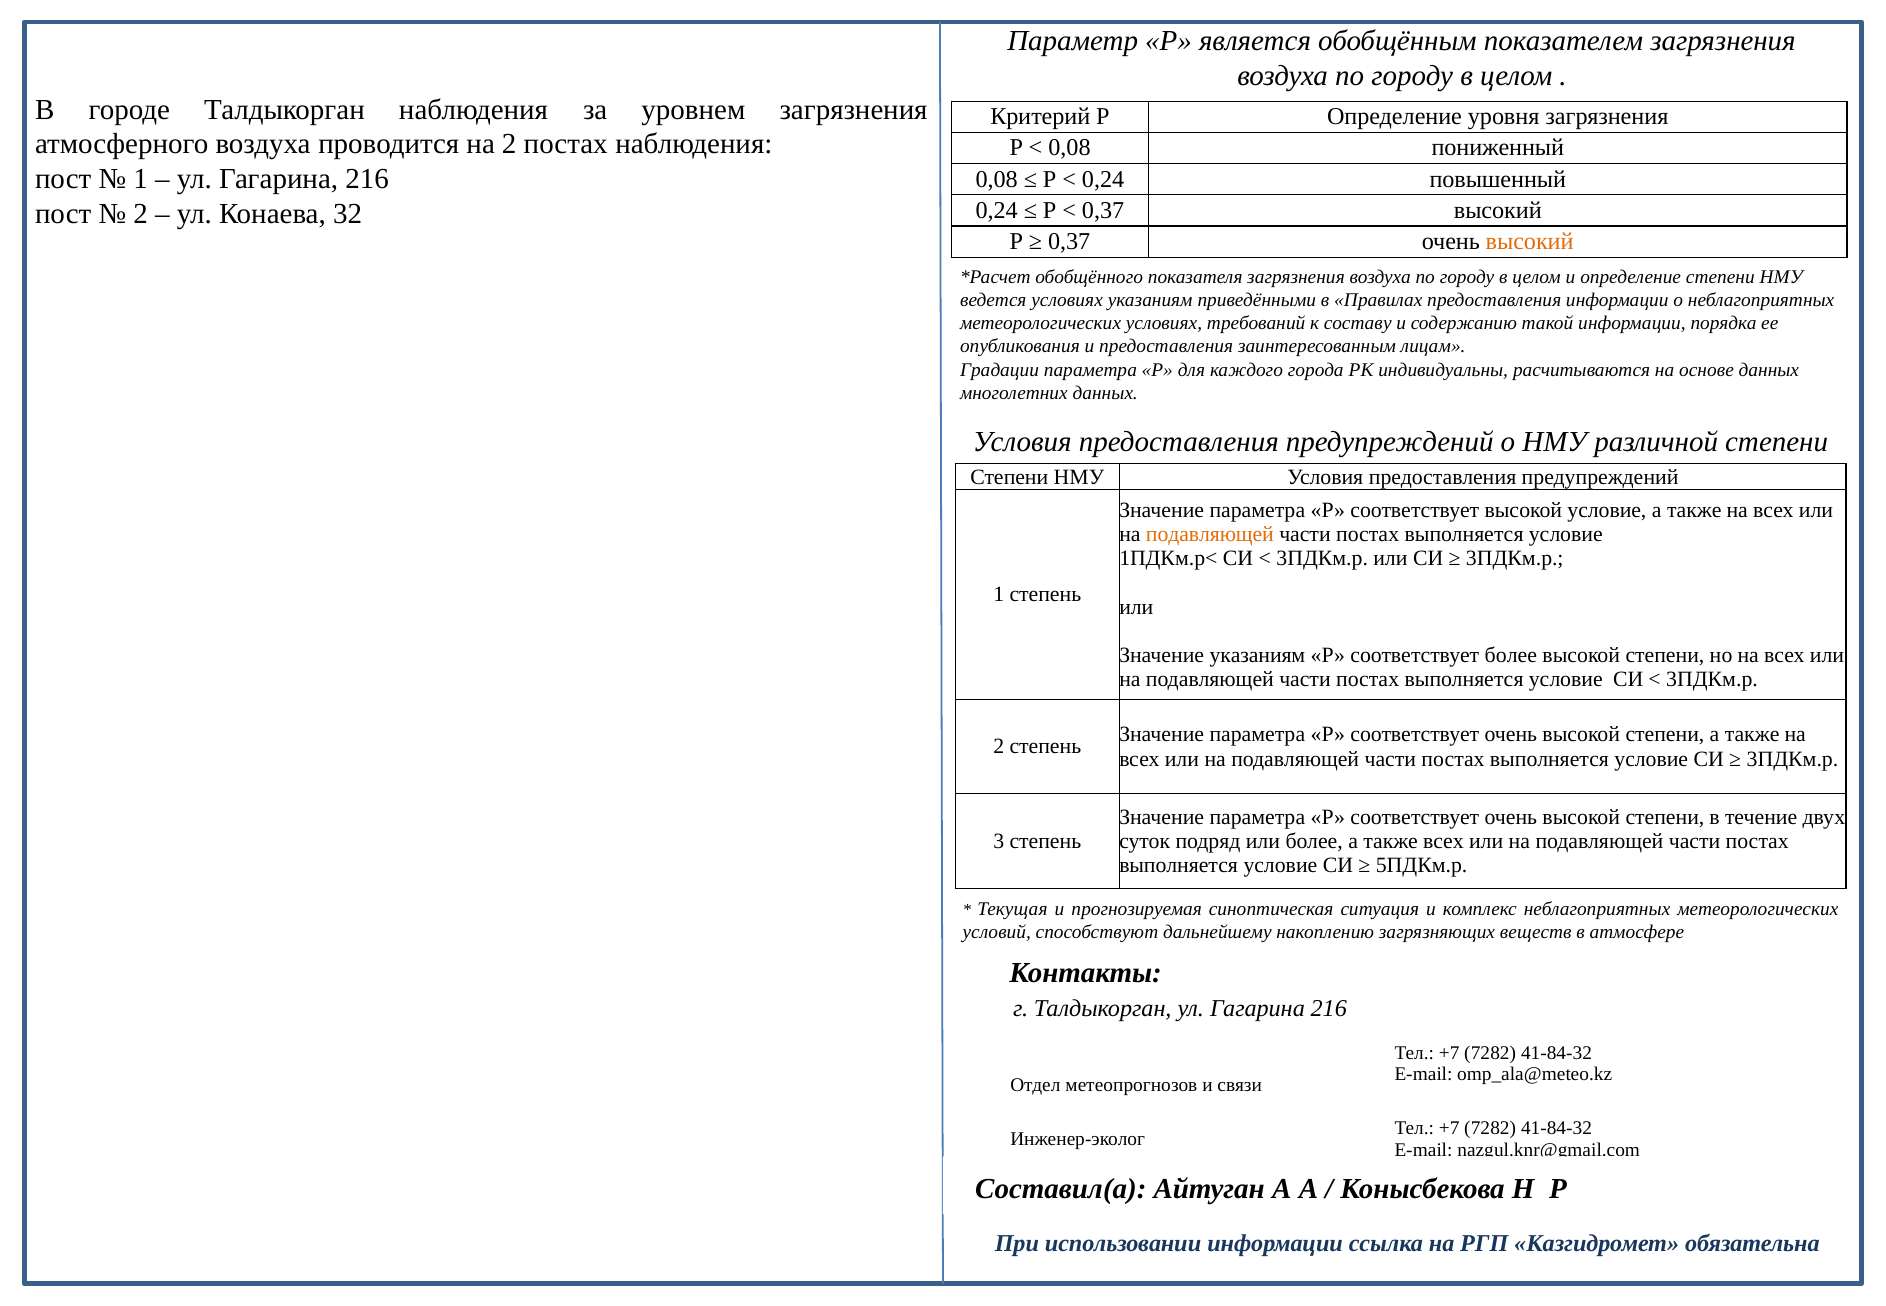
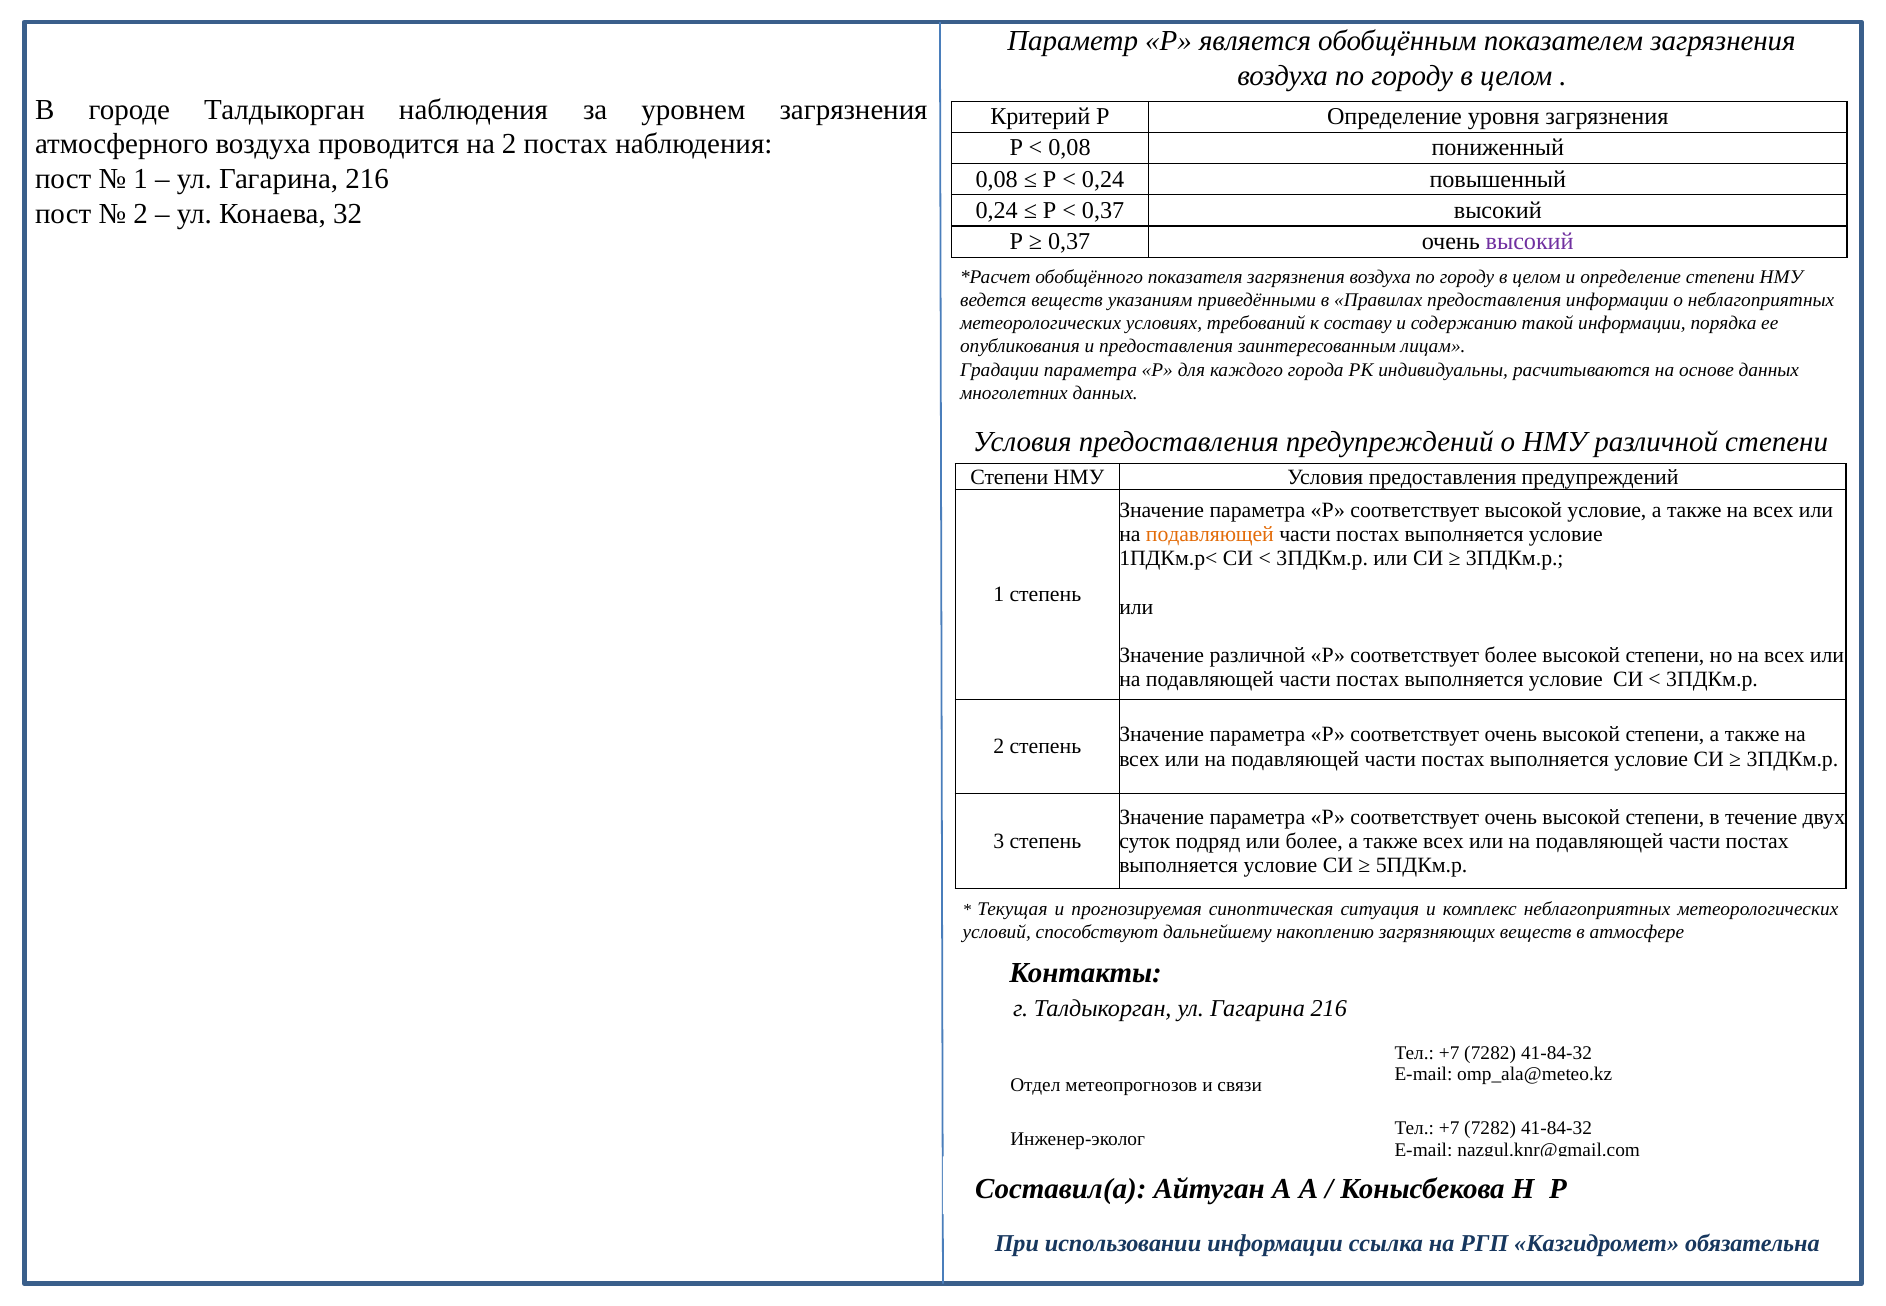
высокий at (1530, 241) colour: orange -> purple
ведется условиях: условиях -> веществ
Значение указаниям: указаниям -> различной
